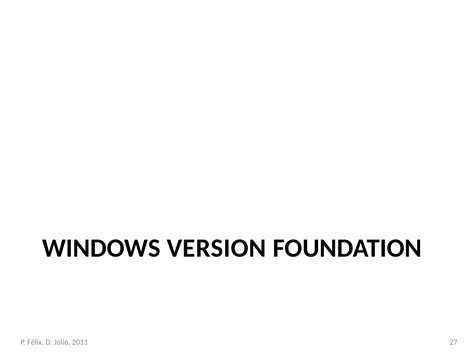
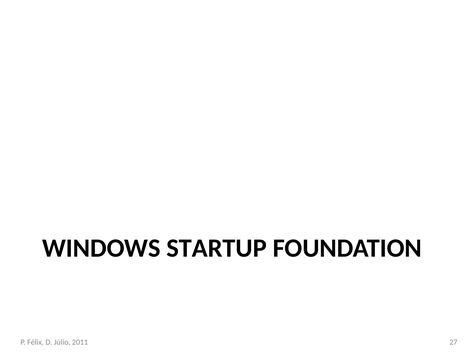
VERSION: VERSION -> STARTUP
